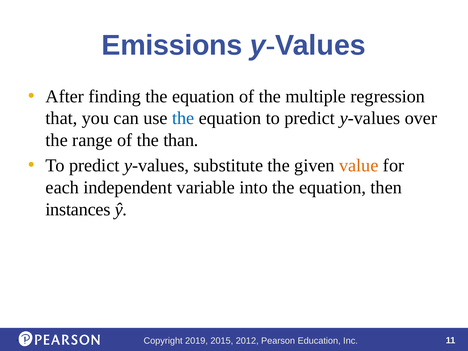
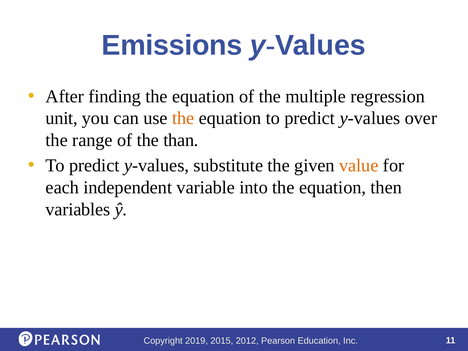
that: that -> unit
the at (183, 118) colour: blue -> orange
instances: instances -> variables
